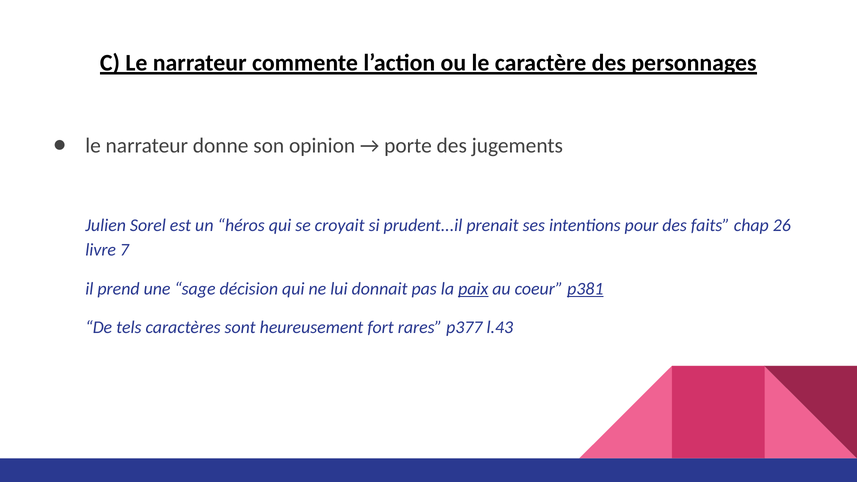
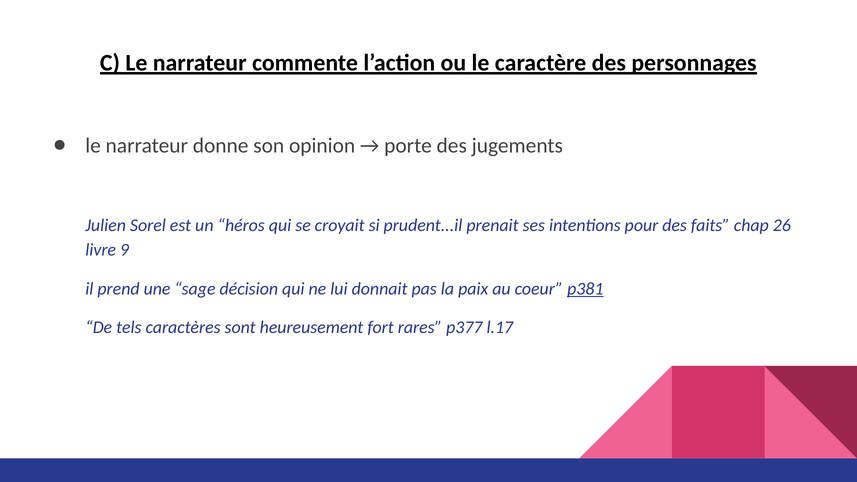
7: 7 -> 9
paix underline: present -> none
l.43: l.43 -> l.17
